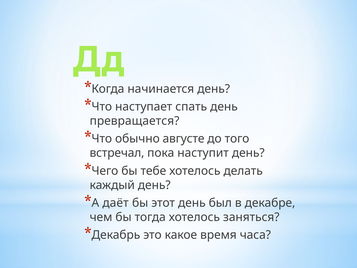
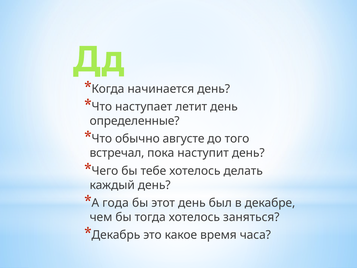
спать: спать -> летит
превращается: превращается -> определенные
даёт: даёт -> года
